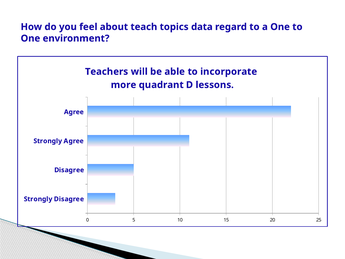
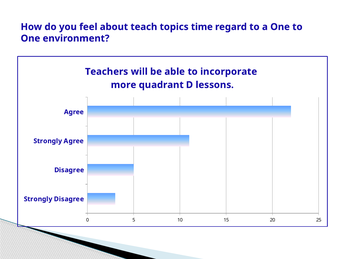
data: data -> time
